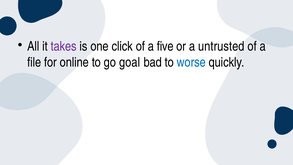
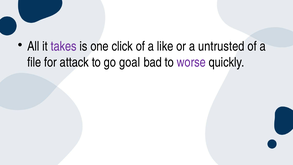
five: five -> like
online: online -> attack
worse colour: blue -> purple
